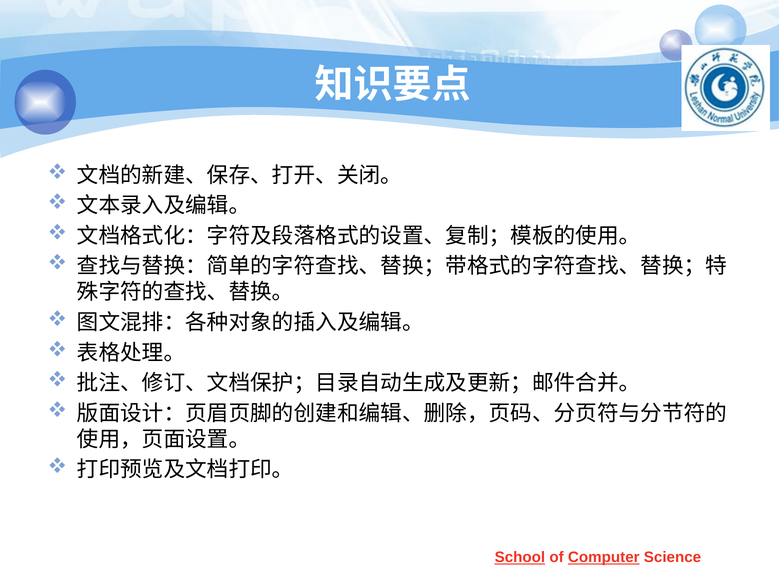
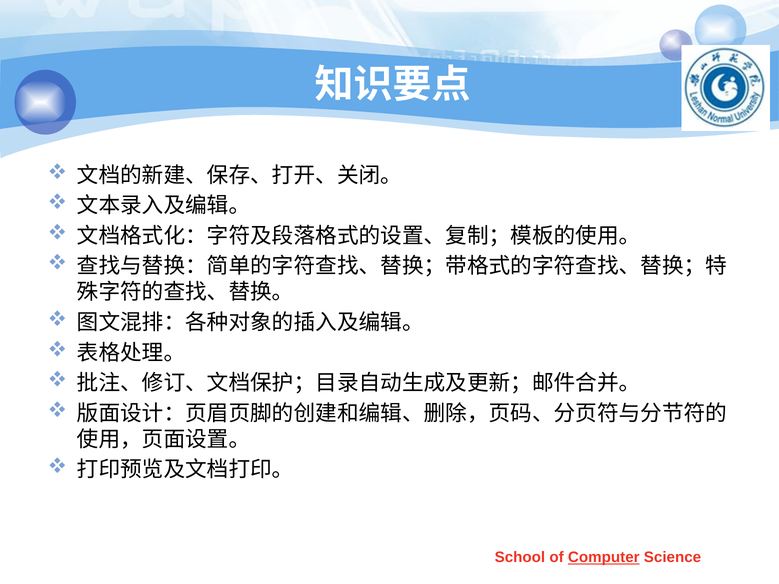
School underline: present -> none
